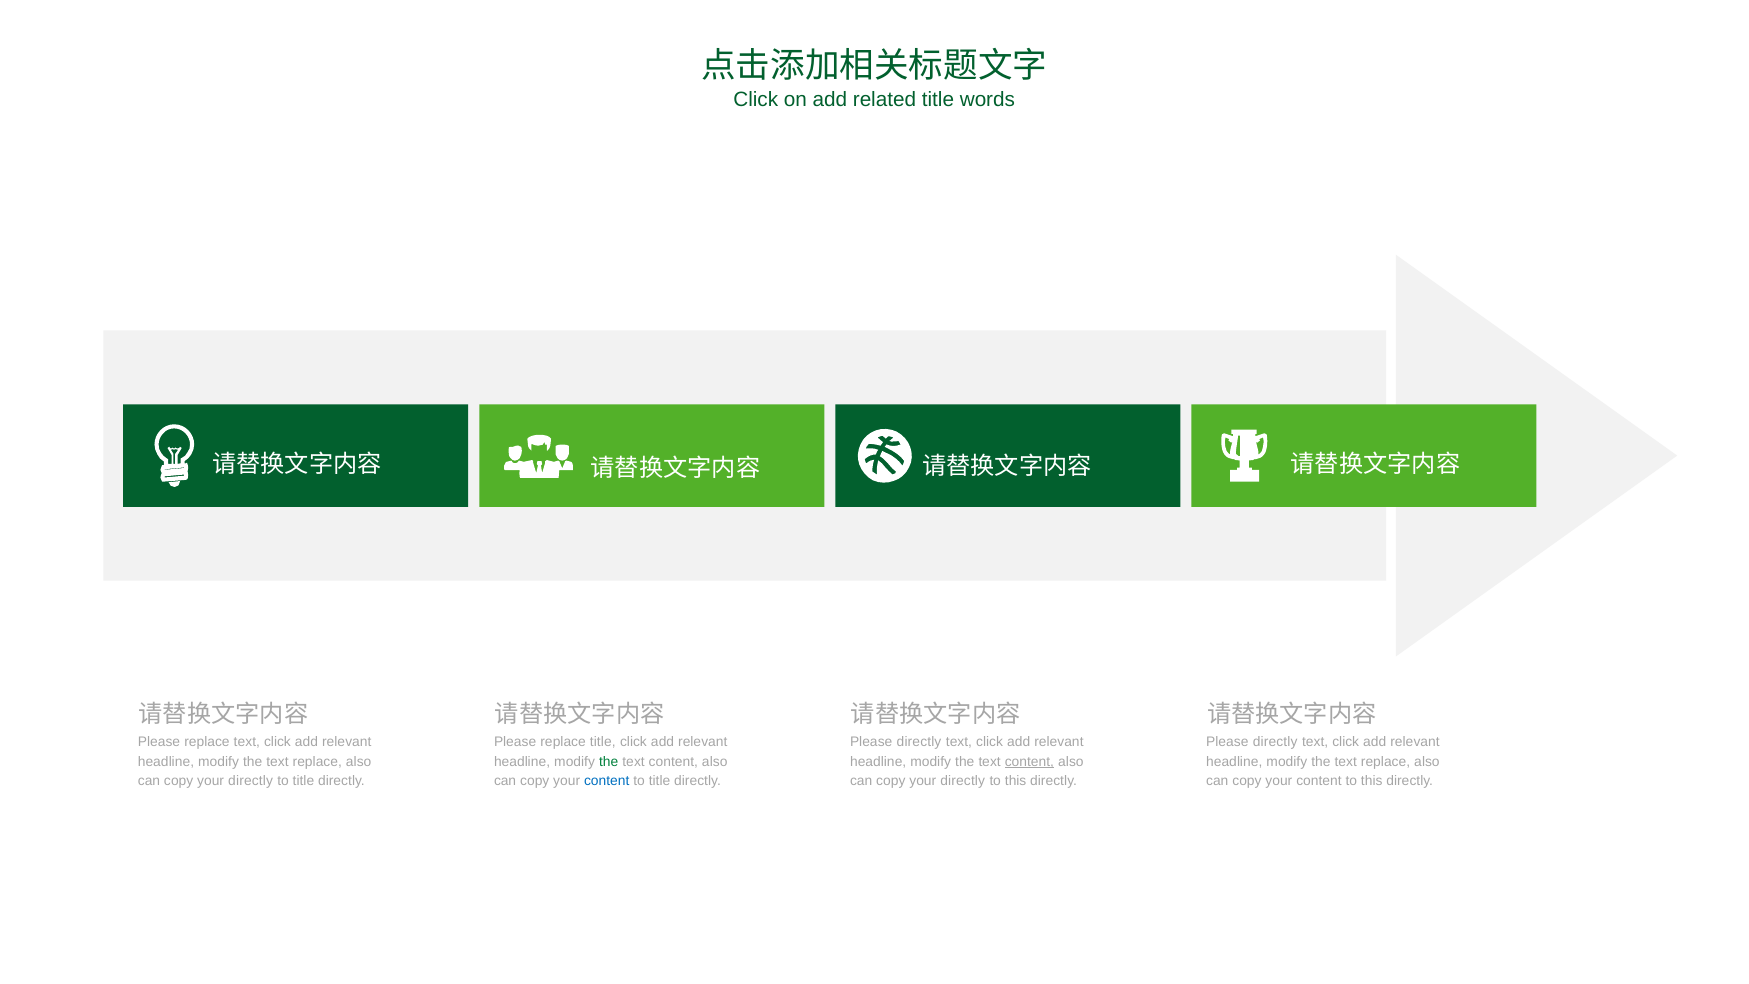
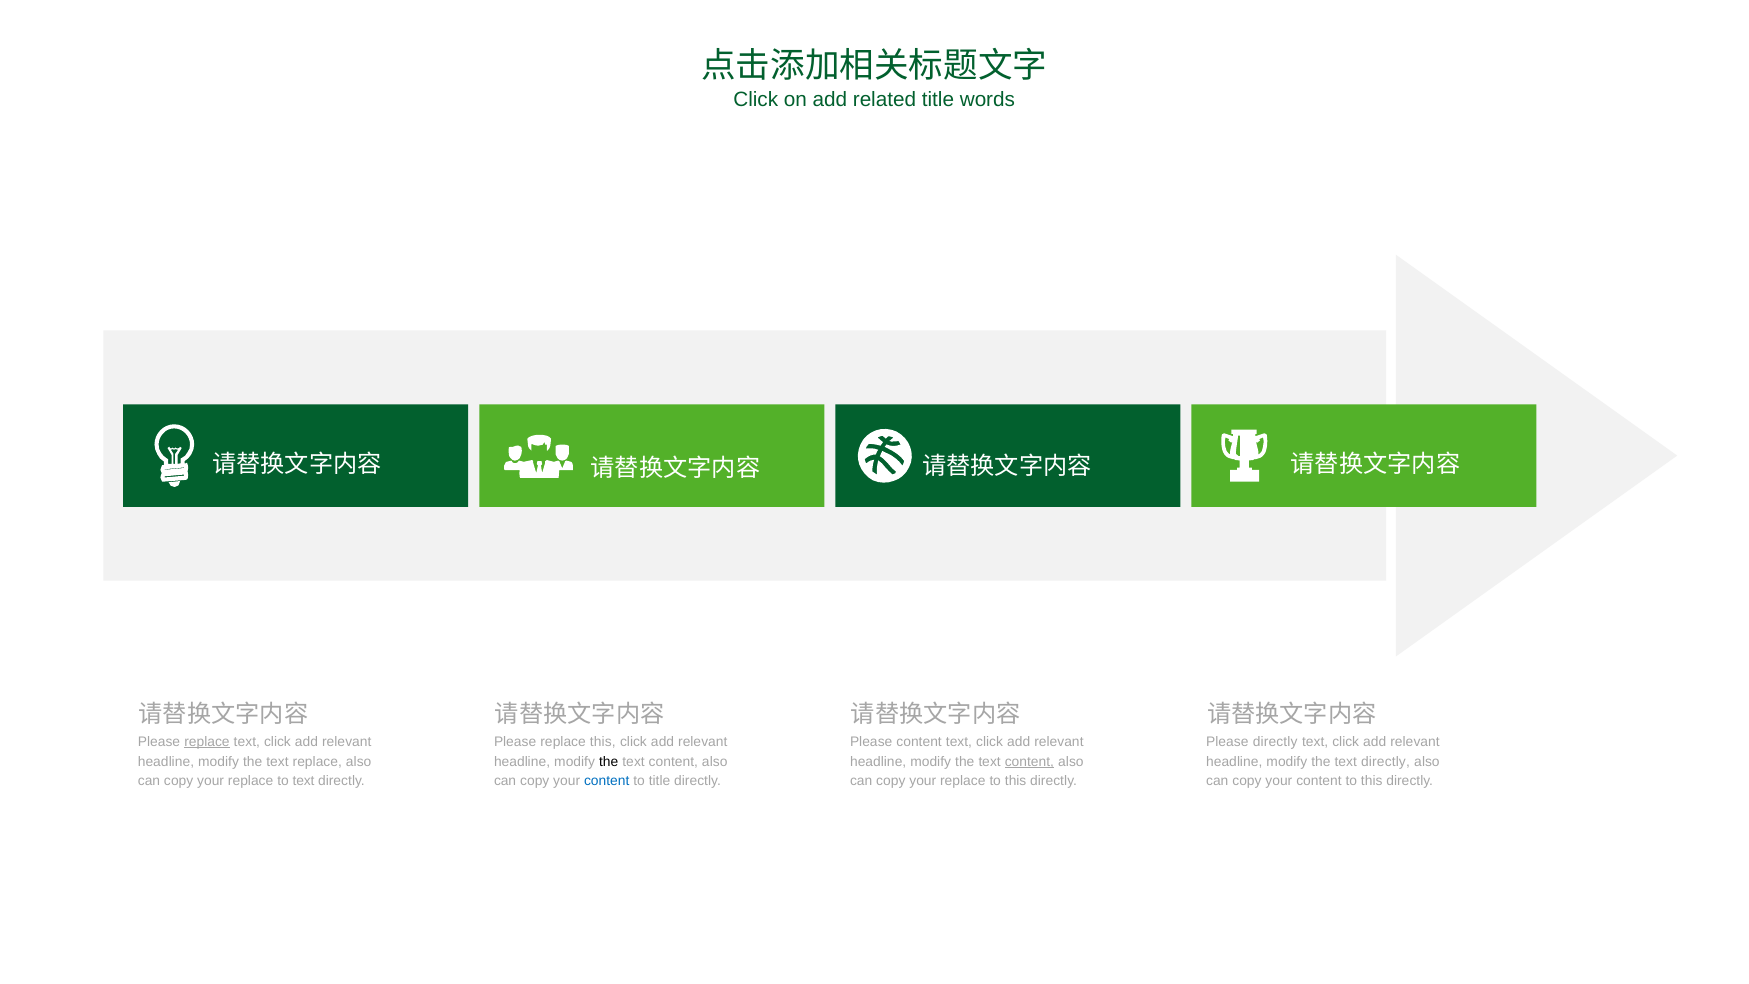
replace at (207, 741) underline: none -> present
replace title: title -> this
directly at (919, 741): directly -> content
the at (609, 761) colour: green -> black
replace at (1386, 761): replace -> directly
directly at (251, 781): directly -> replace
title at (303, 781): title -> text
directly at (963, 781): directly -> replace
